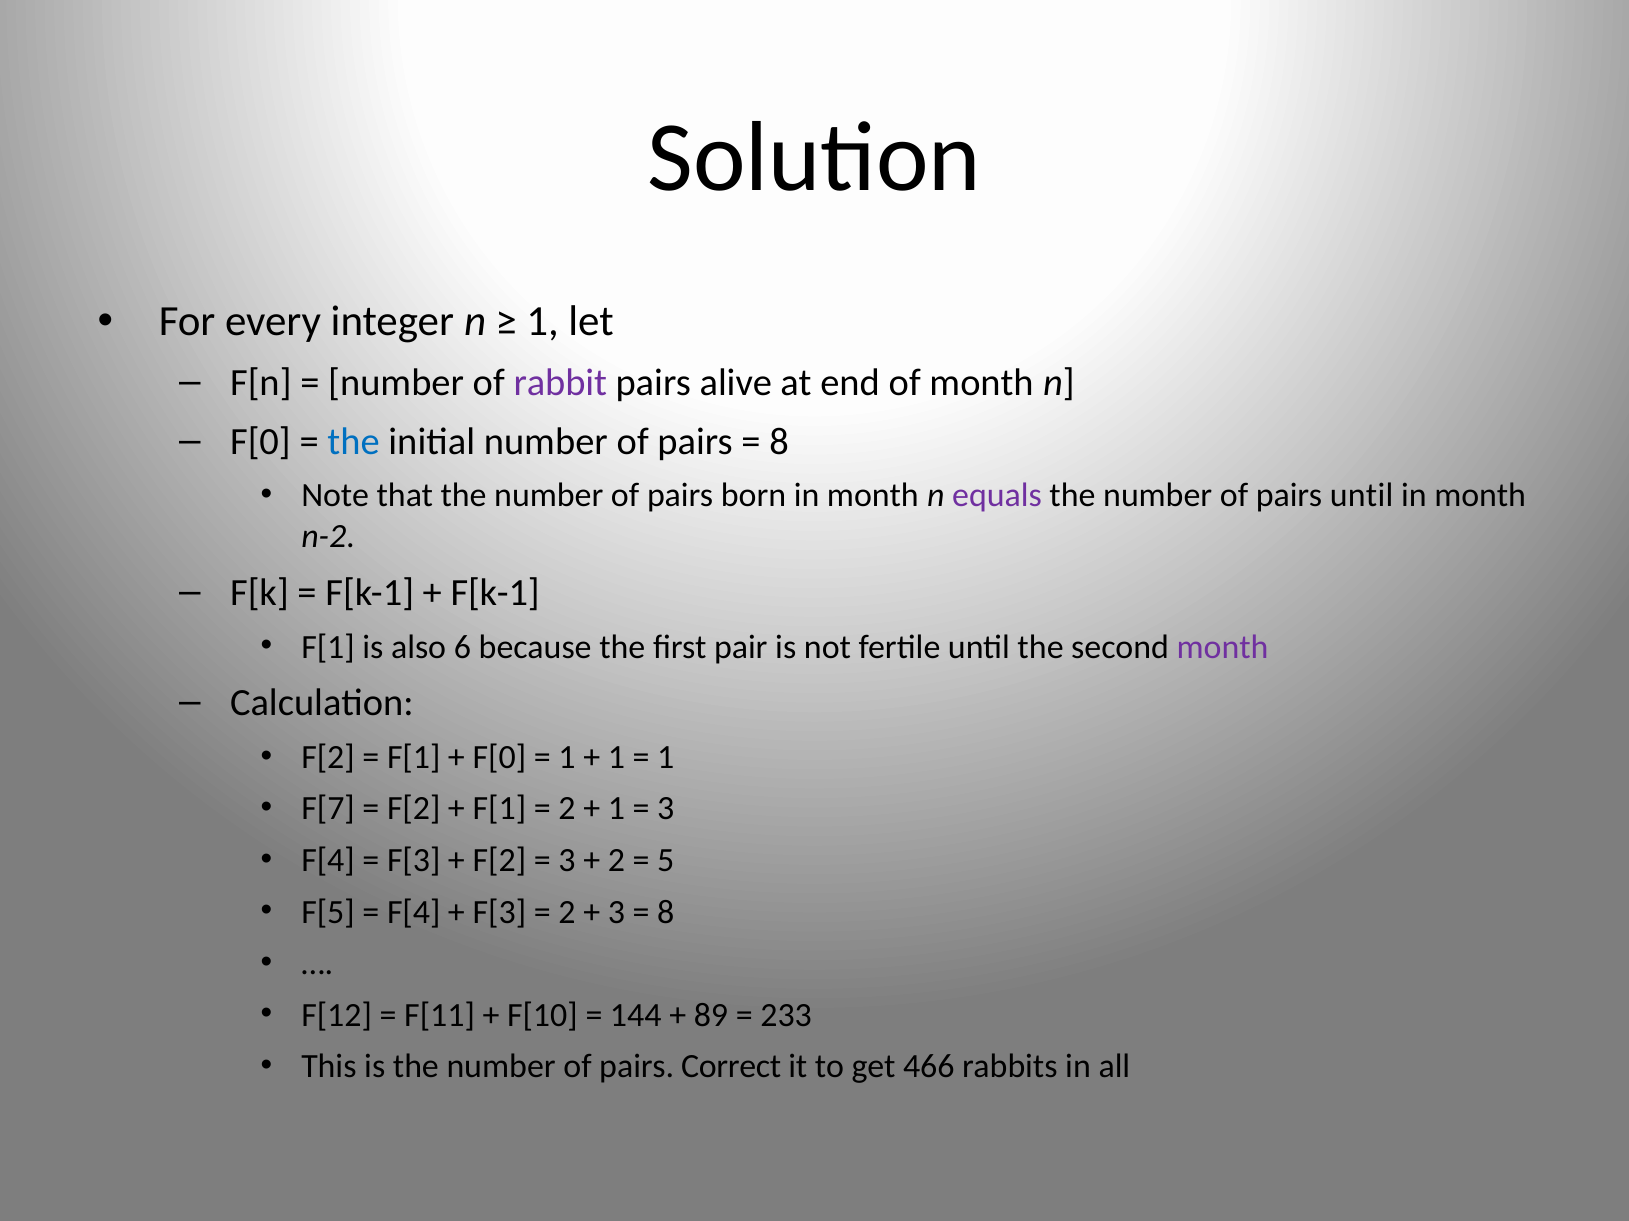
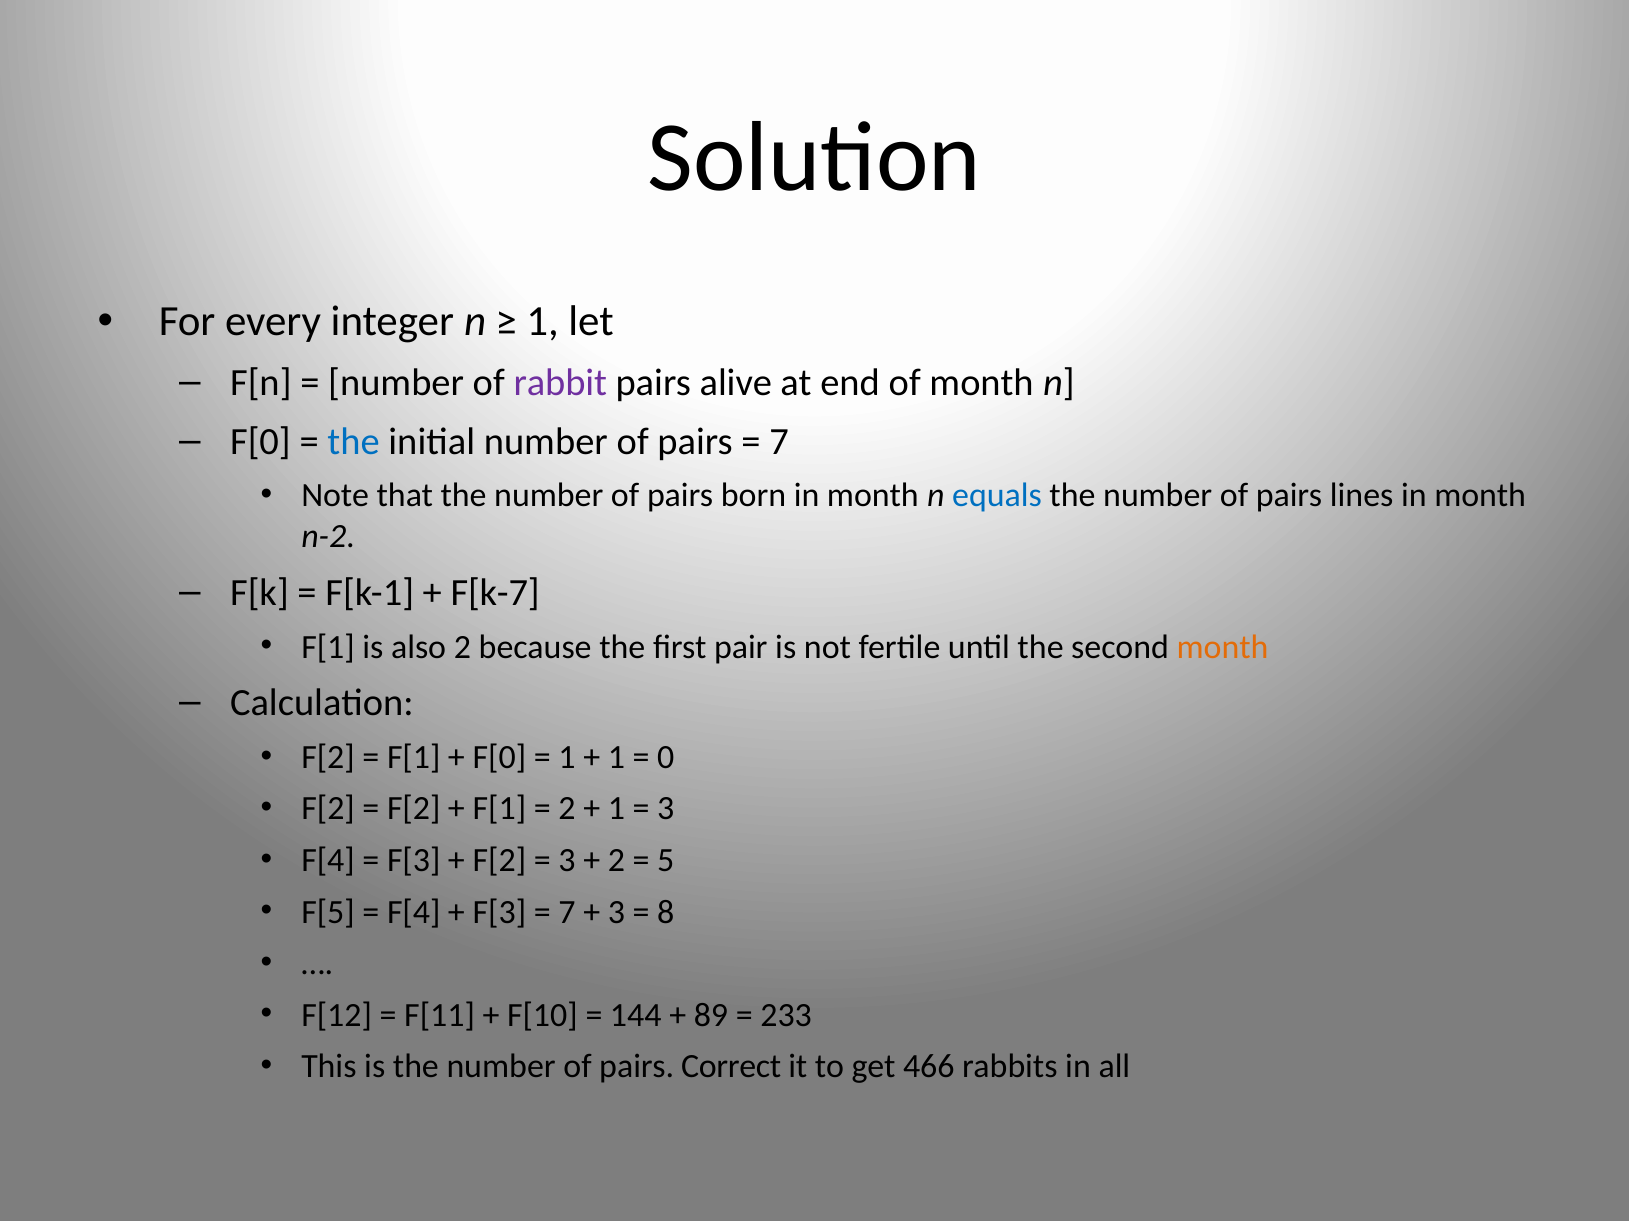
8 at (779, 442): 8 -> 7
equals colour: purple -> blue
pairs until: until -> lines
F[k-1 at (495, 593): F[k-1 -> F[k-7
also 6: 6 -> 2
month at (1223, 647) colour: purple -> orange
1 at (666, 758): 1 -> 0
F[7 at (328, 809): F[7 -> F[2
2 at (567, 912): 2 -> 7
